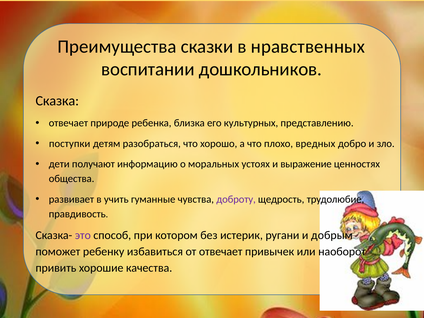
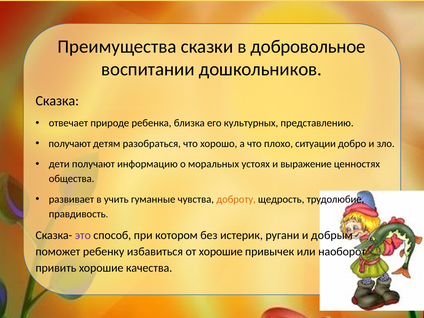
нравственных: нравственных -> добровольное
поступки at (70, 144): поступки -> получают
вредных: вредных -> ситуации
доброту colour: purple -> orange
от отвечает: отвечает -> хорошие
